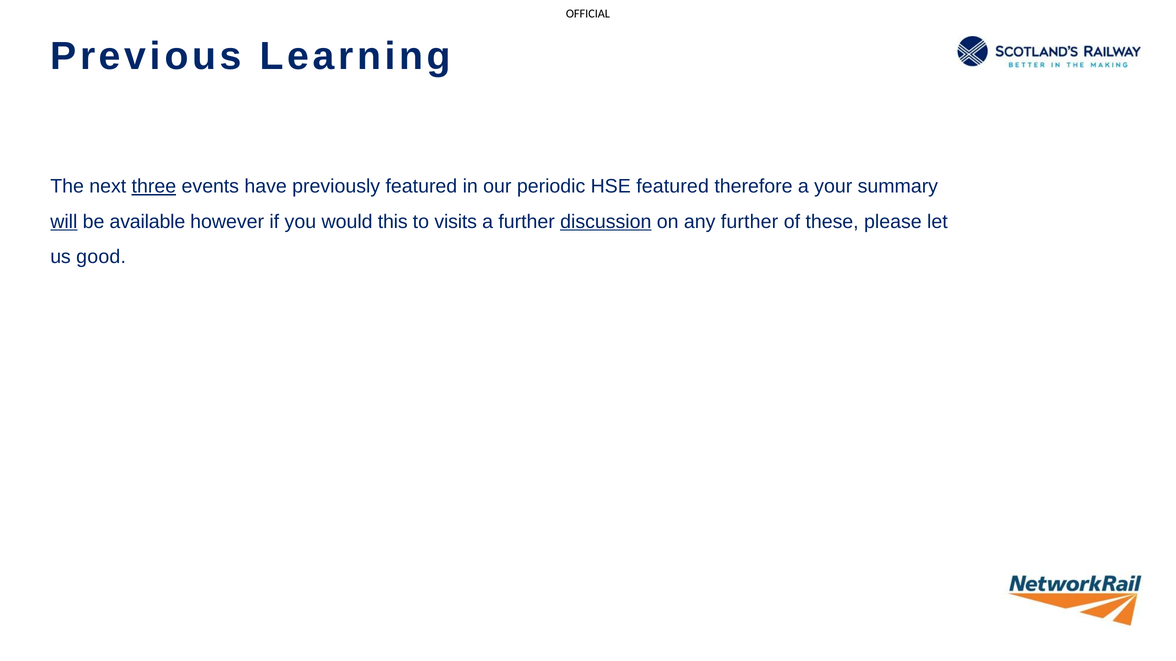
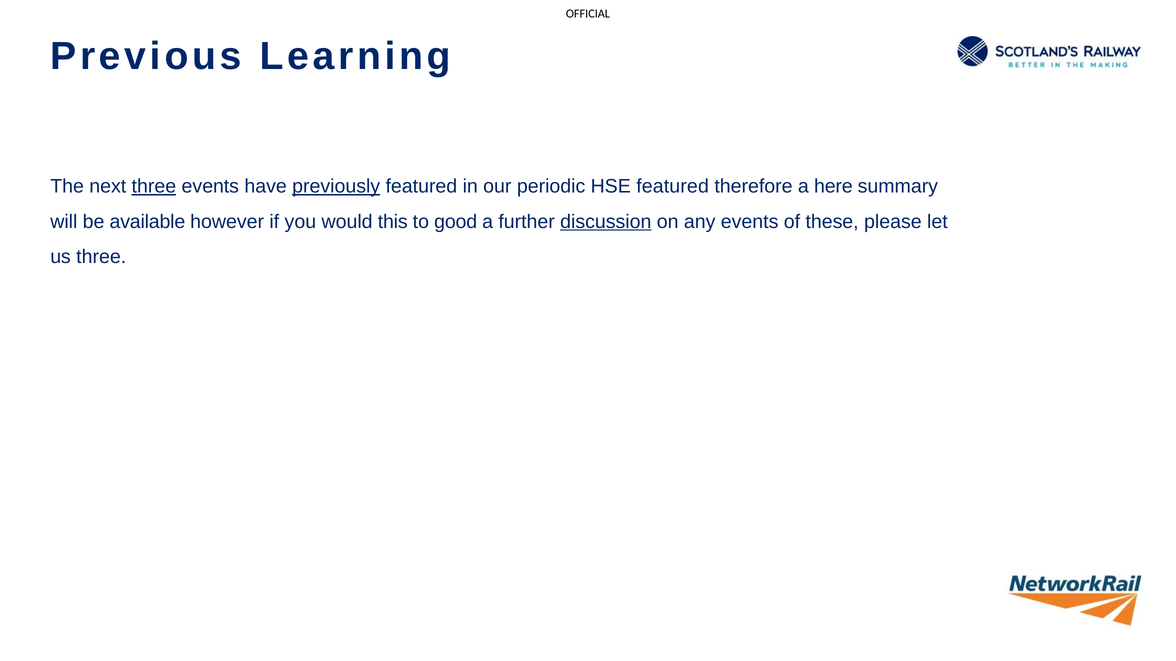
previously underline: none -> present
your: your -> here
will underline: present -> none
visits: visits -> good
any further: further -> events
us good: good -> three
